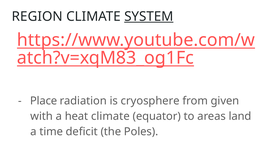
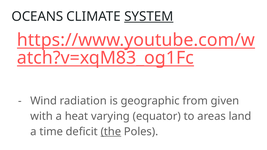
REGION: REGION -> OCEANS
Place: Place -> Wind
cryosphere: cryosphere -> geographic
heat climate: climate -> varying
the underline: none -> present
